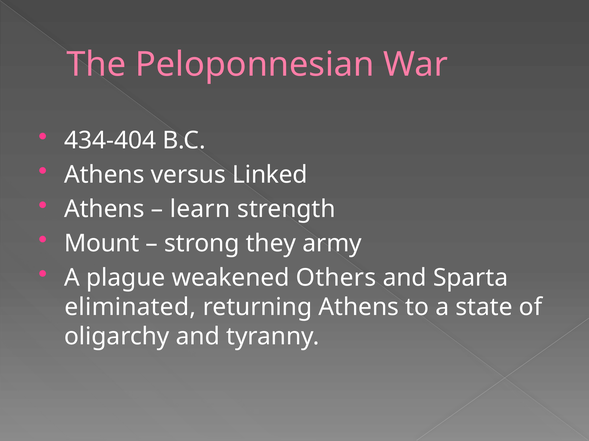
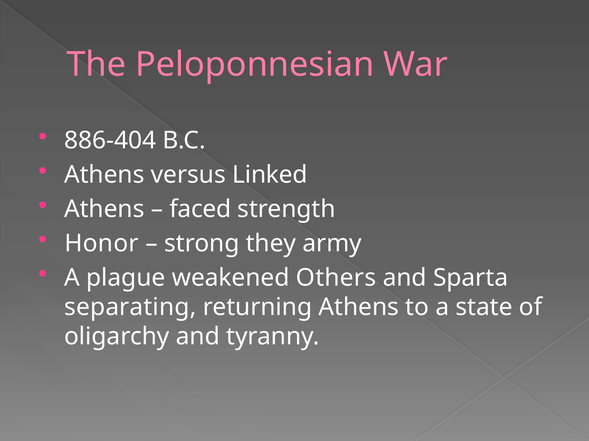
434-404: 434-404 -> 886-404
learn: learn -> faced
Mount: Mount -> Honor
eliminated: eliminated -> separating
